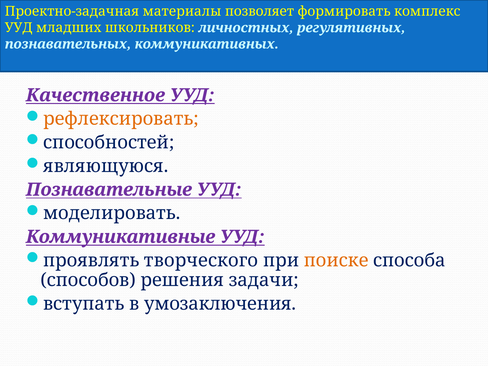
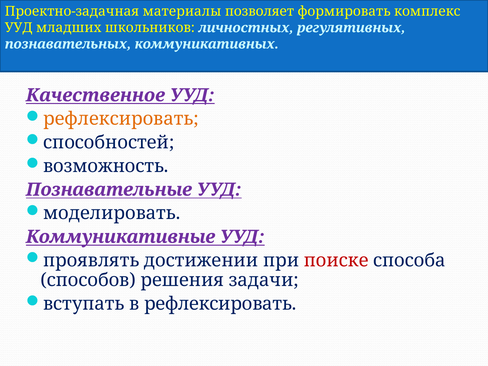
являющуюся: являющуюся -> возможность
творческого: творческого -> достижении
поиске colour: orange -> red
в умозаключения: умозаключения -> рефлексировать
